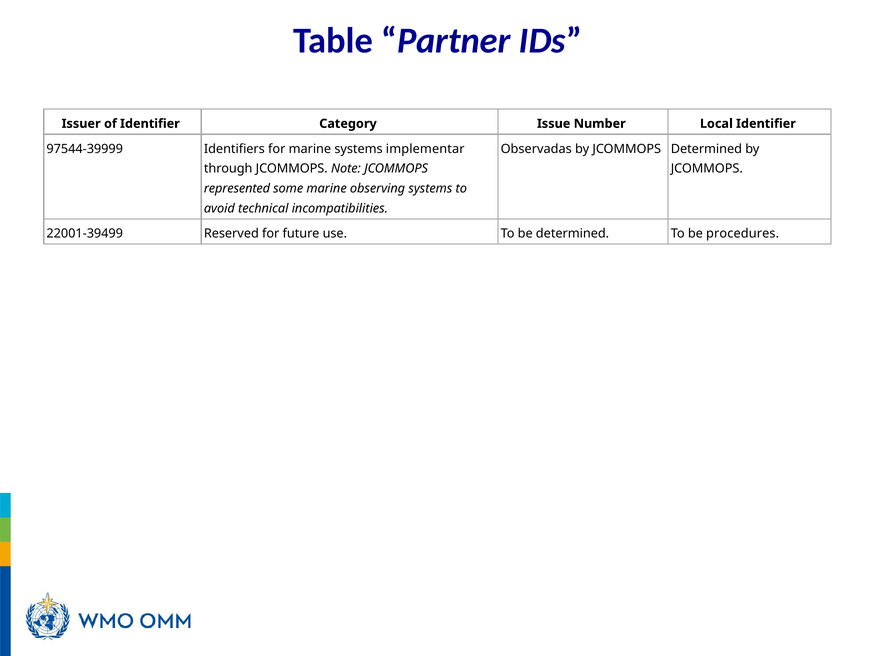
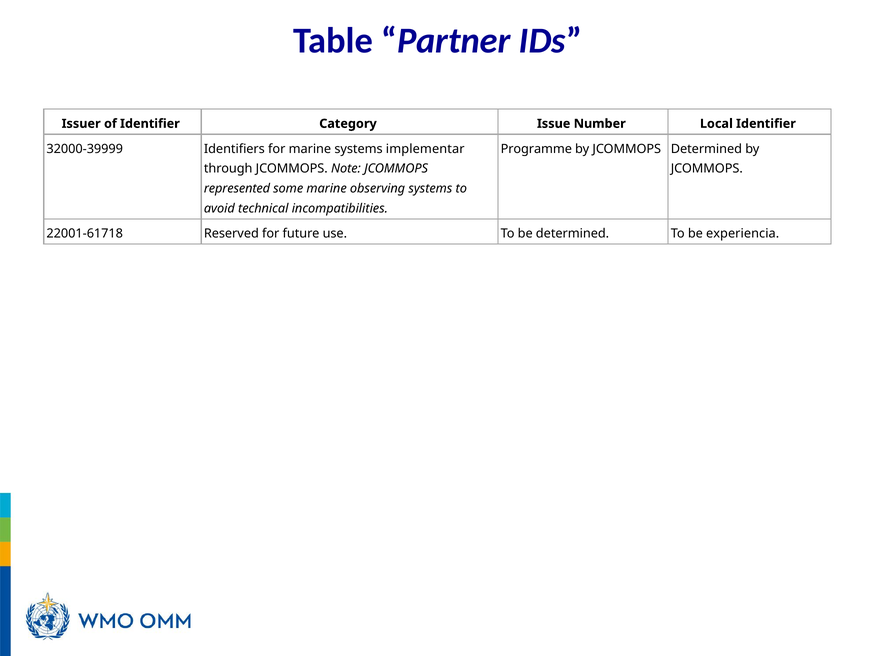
97544-39999: 97544-39999 -> 32000-39999
Observadas: Observadas -> Programme
22001-39499: 22001-39499 -> 22001-61718
procedures: procedures -> experiencia
